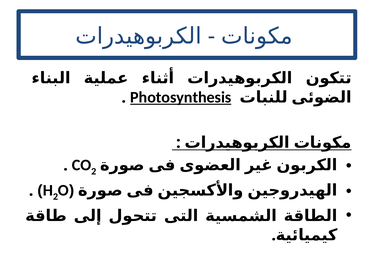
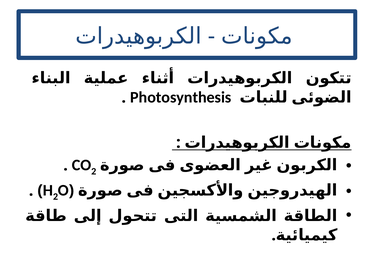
Photosynthesis underline: present -> none
